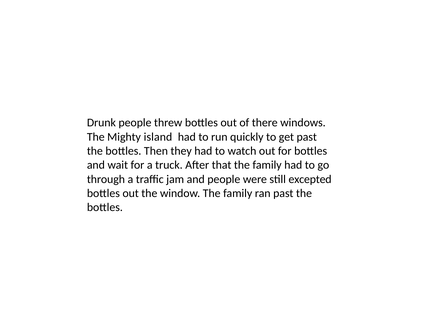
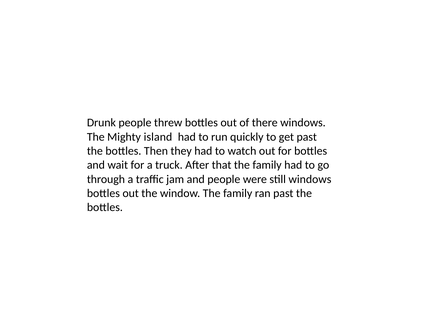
still excepted: excepted -> windows
